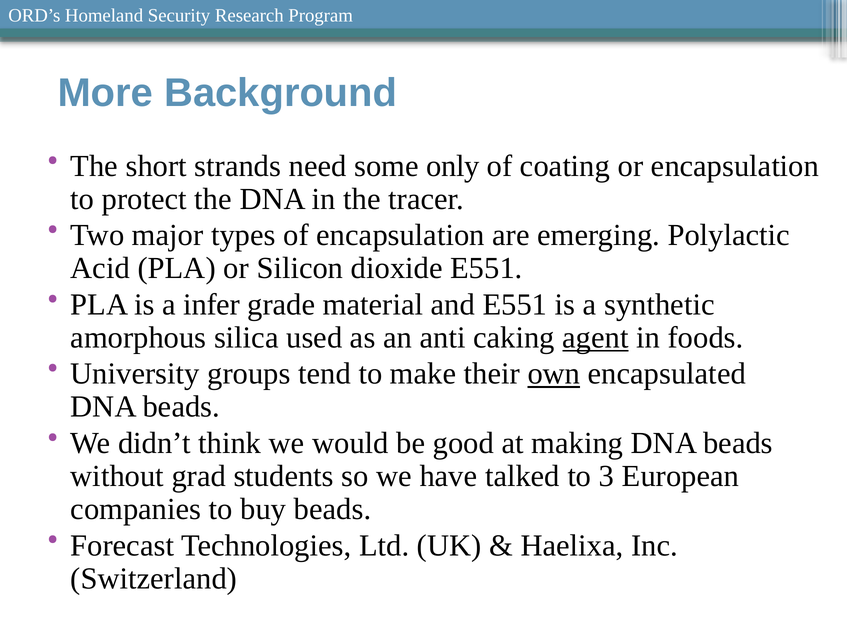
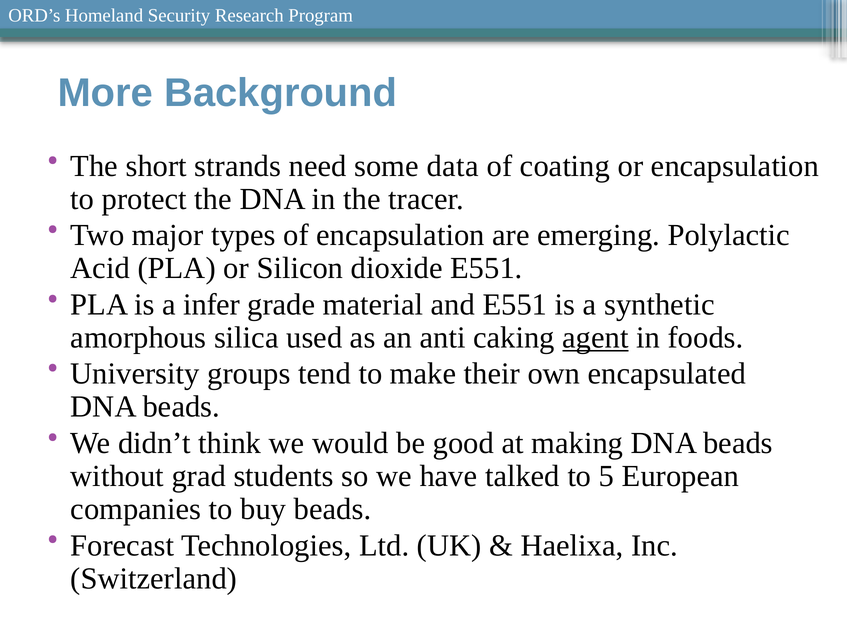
only: only -> data
own underline: present -> none
3: 3 -> 5
